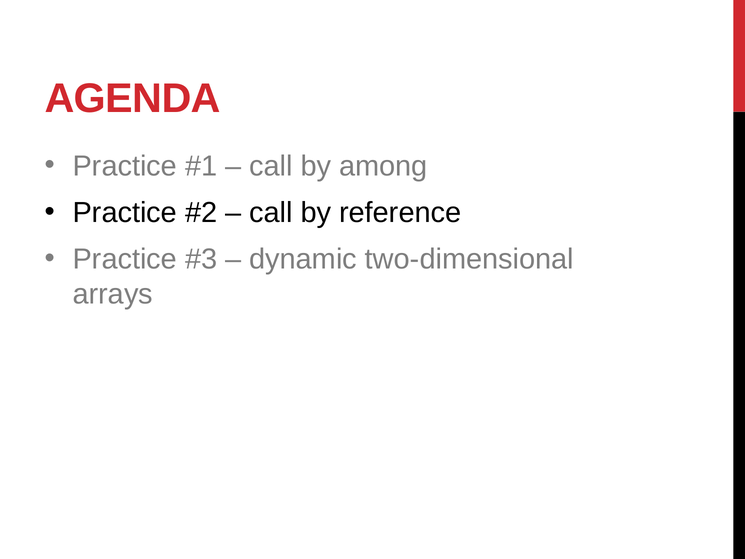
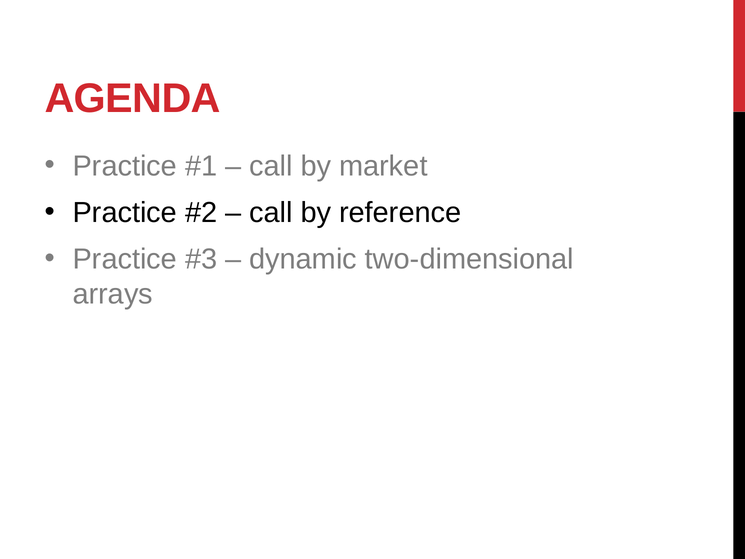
among: among -> market
